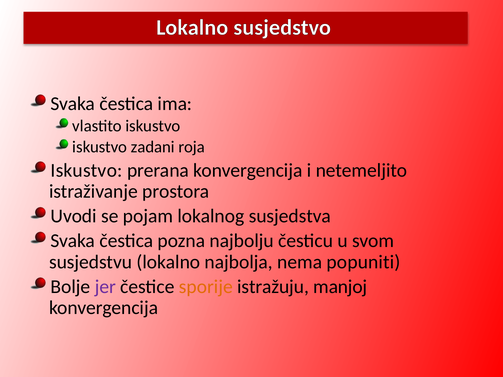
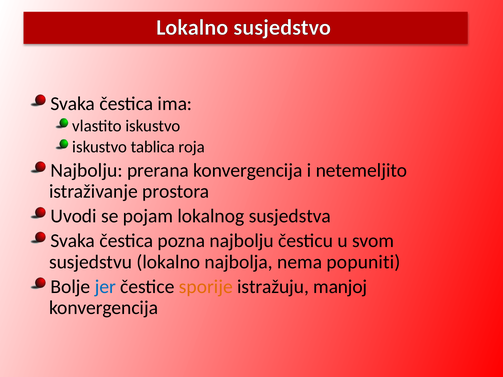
zadani: zadani -> tablica
Iskustvo at (86, 171): Iskustvo -> Najbolju
jer colour: purple -> blue
